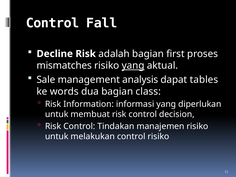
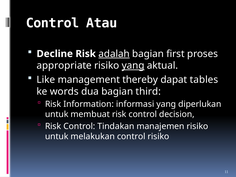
Fall: Fall -> Atau
adalah underline: none -> present
mismatches: mismatches -> appropriate
Sale: Sale -> Like
analysis: analysis -> thereby
class: class -> third
